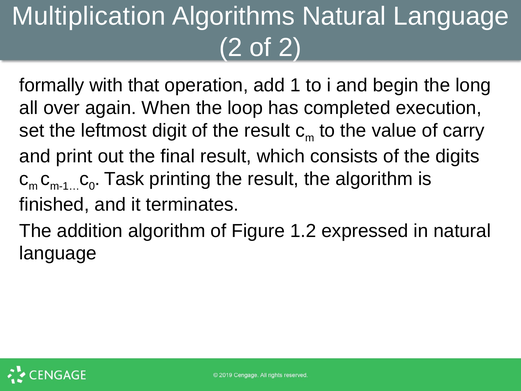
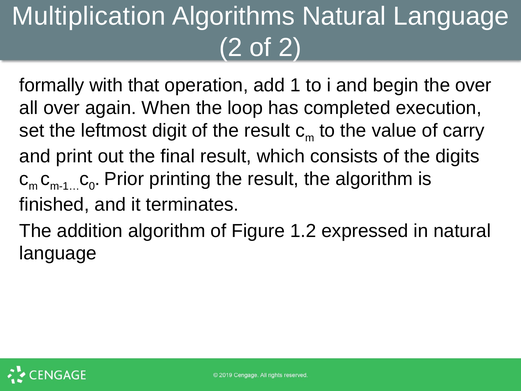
the long: long -> over
Task: Task -> Prior
